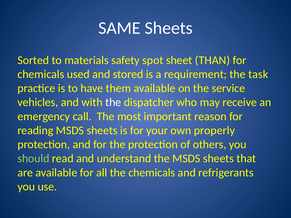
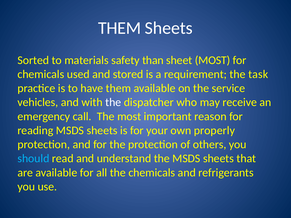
SAME at (119, 28): SAME -> THEM
spot: spot -> than
sheet THAN: THAN -> MOST
should colour: light green -> light blue
